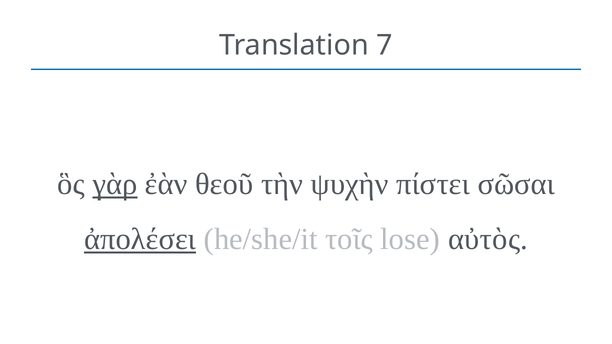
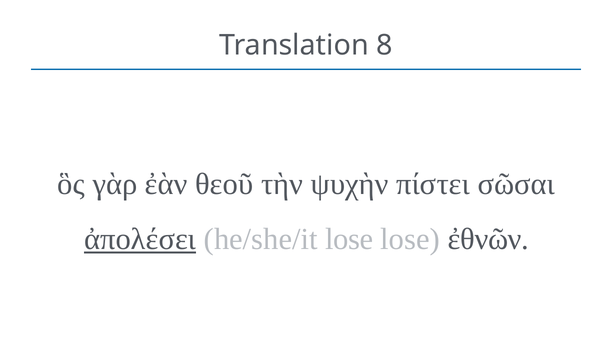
7: 7 -> 8
γὰρ underline: present -> none
he/she/it τοῖς: τοῖς -> lose
αὐτὸς: αὐτὸς -> ἐθνῶν
